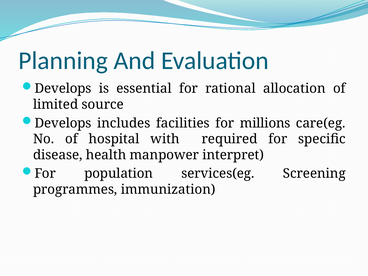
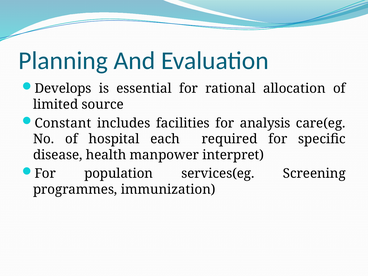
Develops at (63, 123): Develops -> Constant
millions: millions -> analysis
with: with -> each
